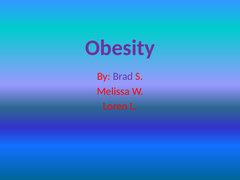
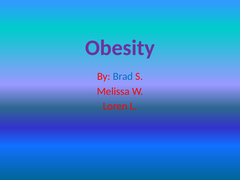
Brad colour: purple -> blue
